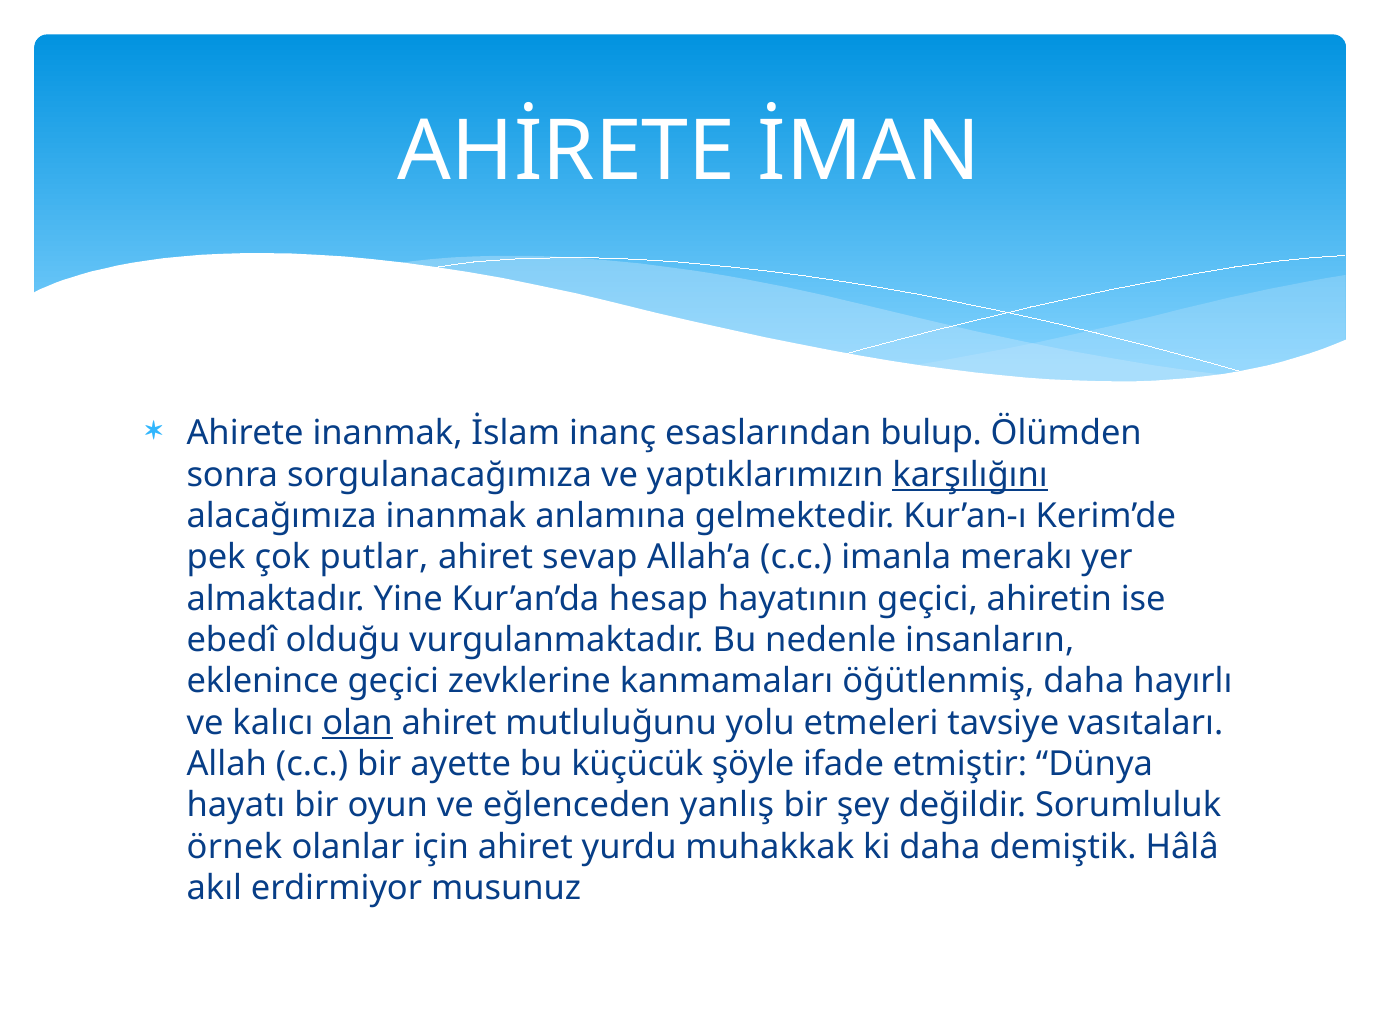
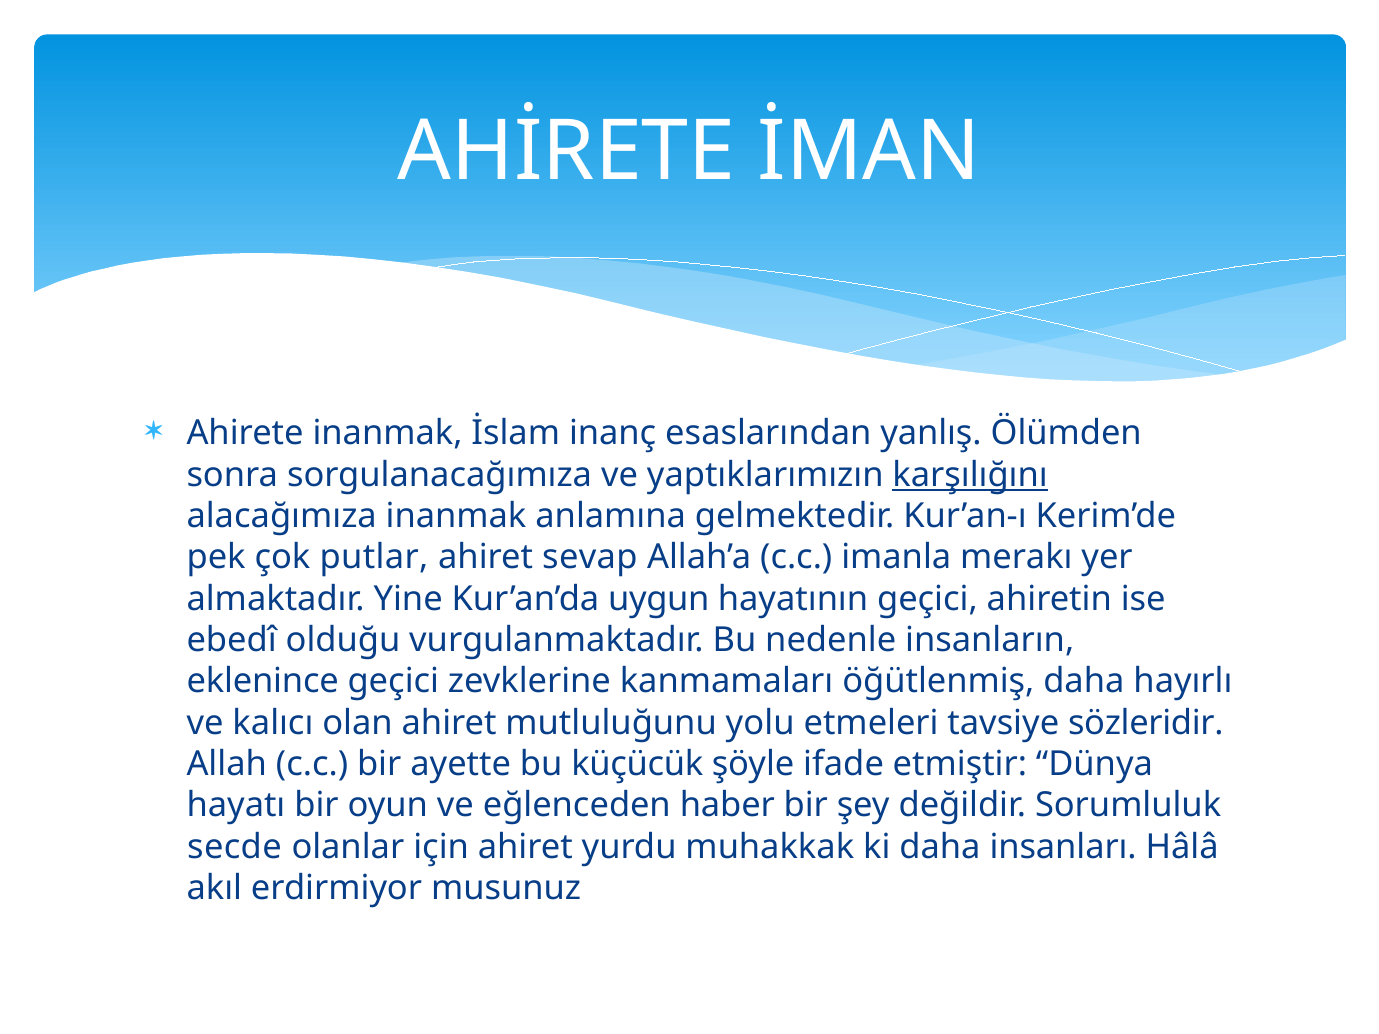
bulup: bulup -> yanlış
hesap: hesap -> uygun
olan underline: present -> none
vasıtaları: vasıtaları -> sözleridir
yanlış: yanlış -> haber
örnek: örnek -> secde
demiştik: demiştik -> insanları
